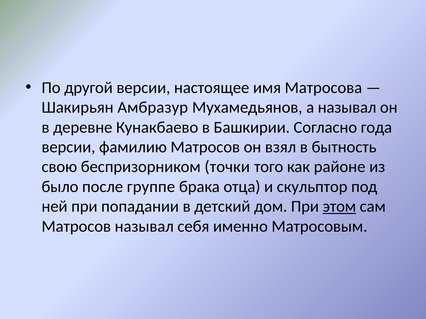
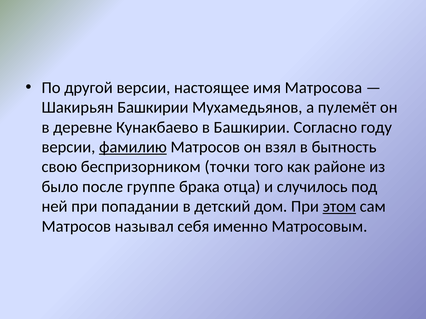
Шакирьян Амбразур: Амбразур -> Башкирии
а называл: называл -> пулемёт
года: года -> году
фамилию underline: none -> present
скульптор: скульптор -> случилось
